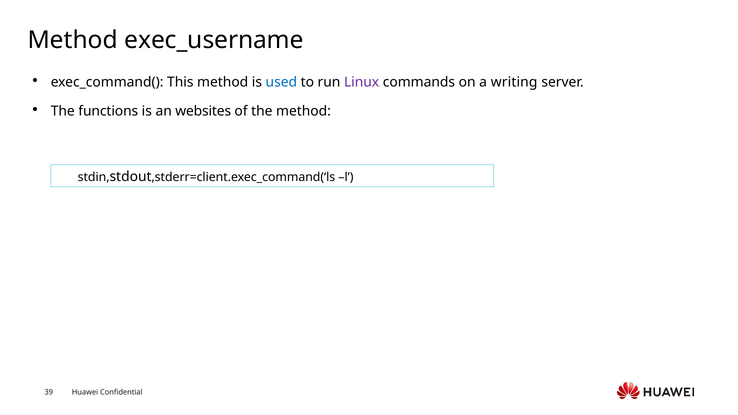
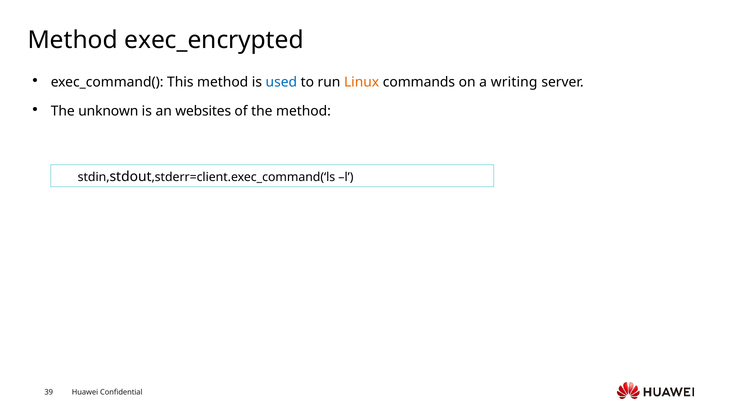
exec_username: exec_username -> exec_encrypted
Linux colour: purple -> orange
functions: functions -> unknown
